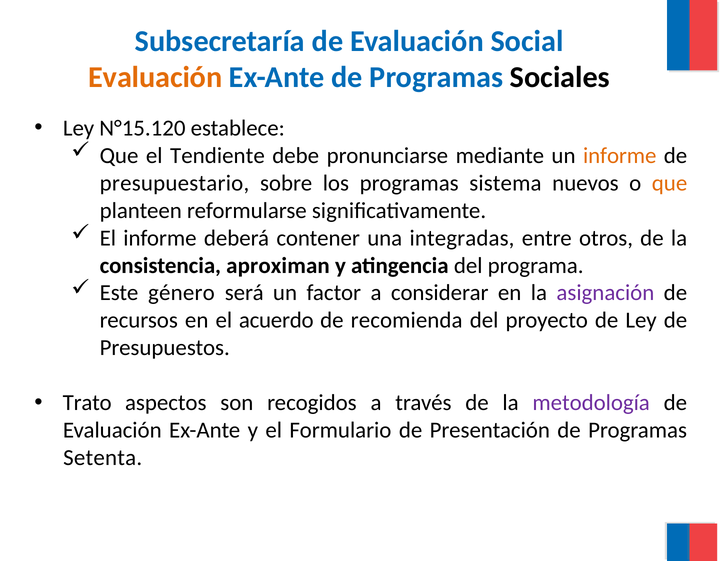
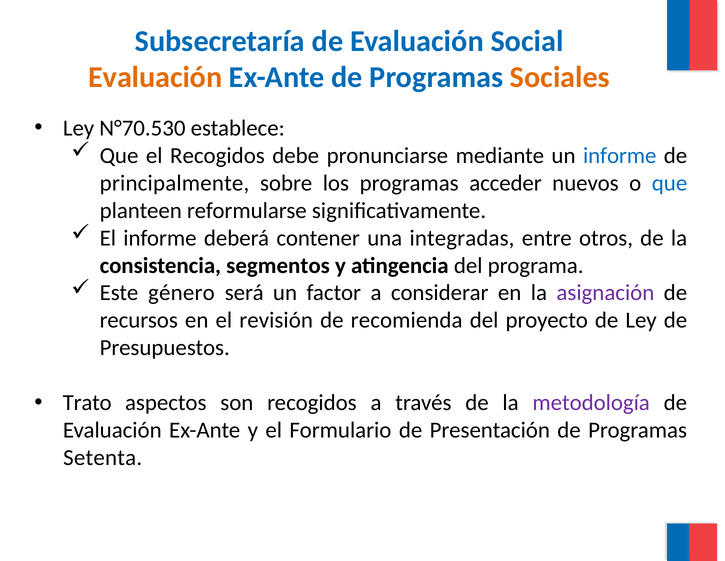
Sociales colour: black -> orange
N°15.120: N°15.120 -> N°70.530
el Tendiente: Tendiente -> Recogidos
informe at (620, 156) colour: orange -> blue
presupuestario: presupuestario -> principalmente
sistema: sistema -> acceder
que at (670, 183) colour: orange -> blue
aproximan: aproximan -> segmentos
acuerdo: acuerdo -> revisión
